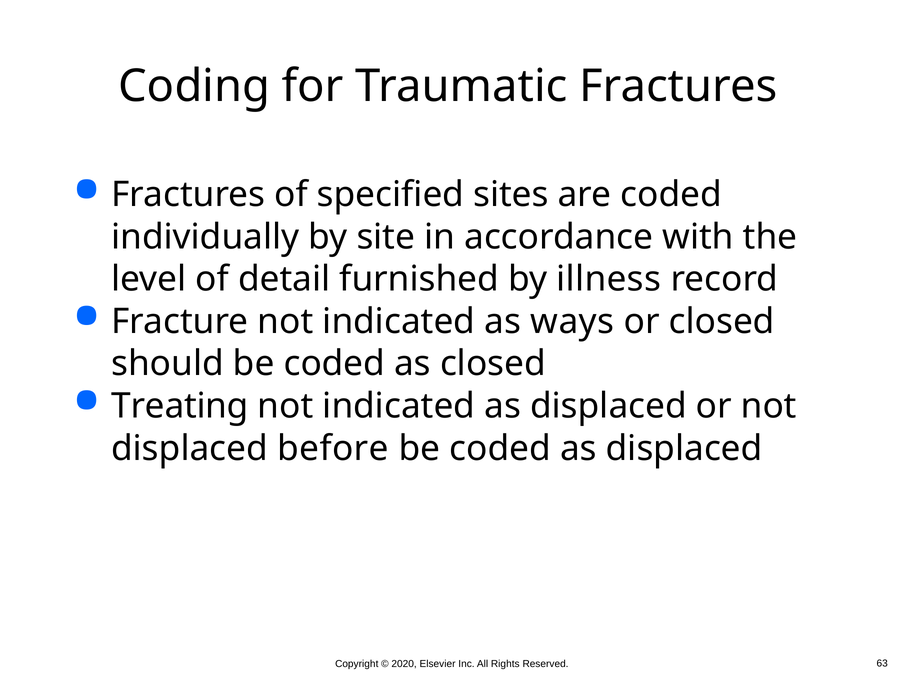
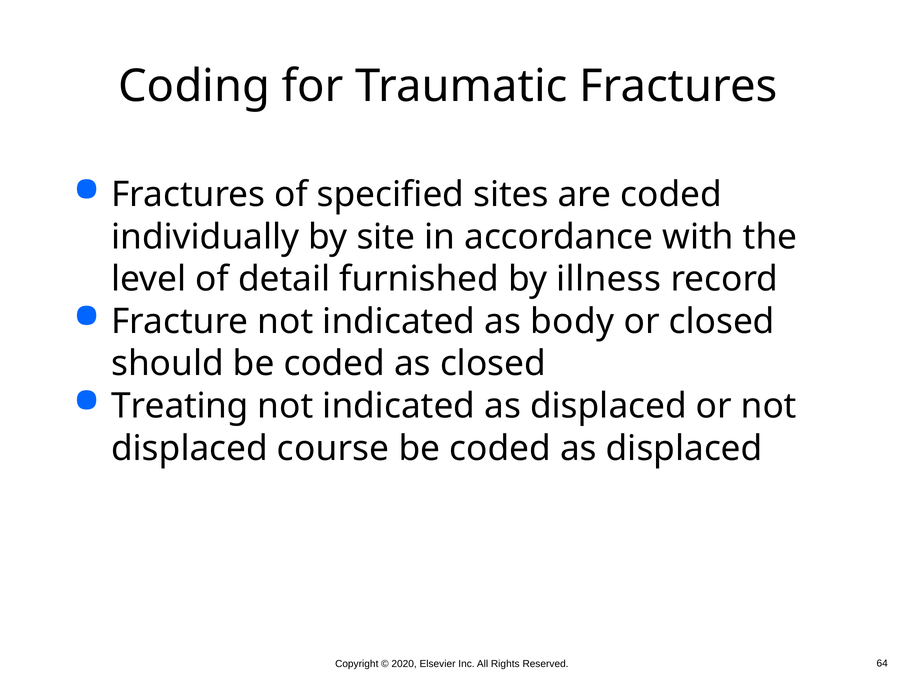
ways: ways -> body
before: before -> course
63: 63 -> 64
